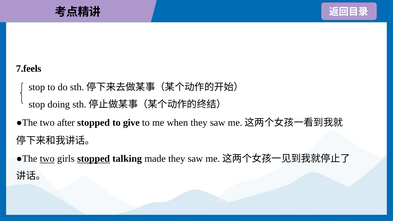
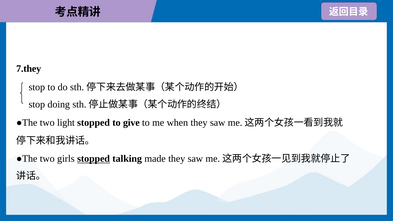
7.feels: 7.feels -> 7.they
after: after -> light
two at (47, 159) underline: present -> none
